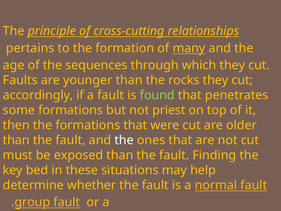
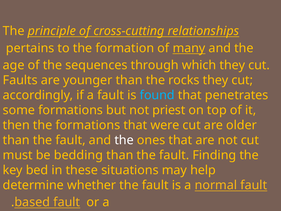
found colour: light green -> light blue
exposed: exposed -> bedding
group: group -> based
